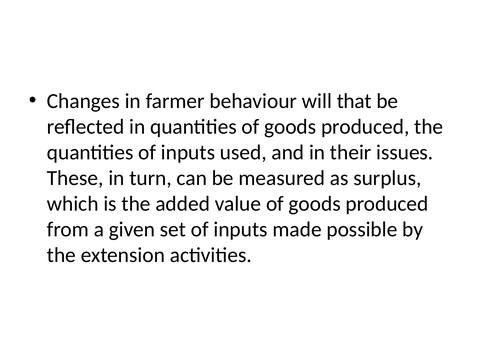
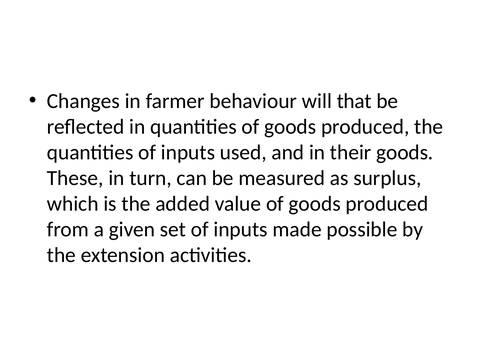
their issues: issues -> goods
